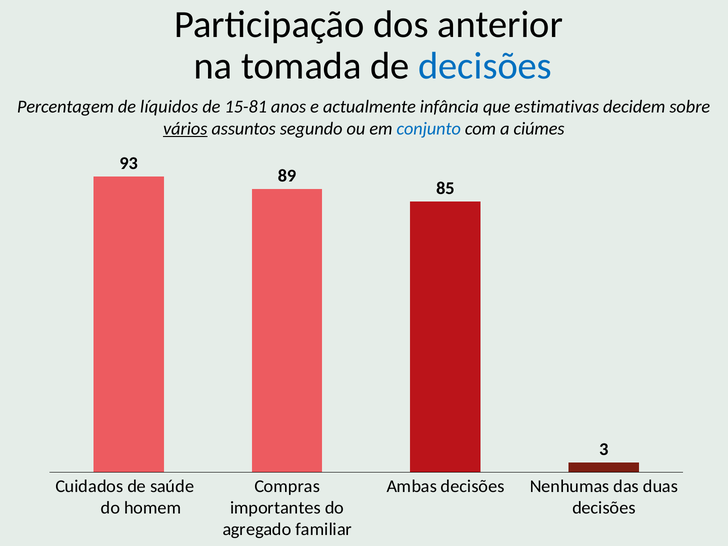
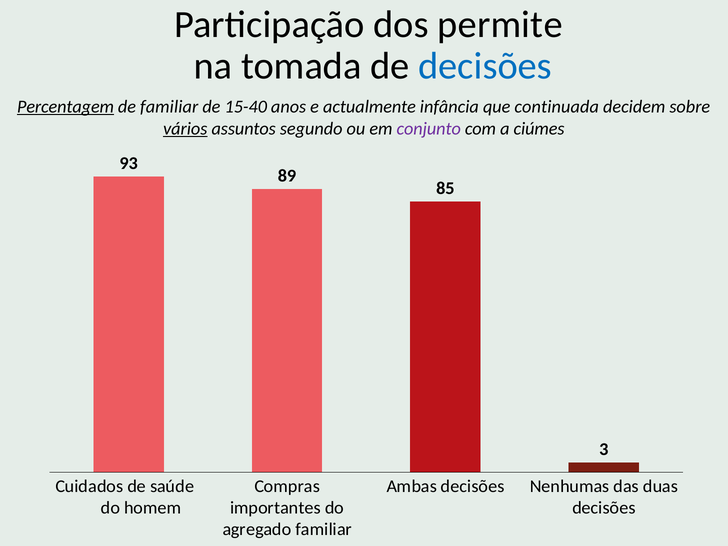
anterior: anterior -> permite
Percentagem underline: none -> present
de líquidos: líquidos -> familiar
15-81: 15-81 -> 15-40
estimativas: estimativas -> continuada
conjunto colour: blue -> purple
